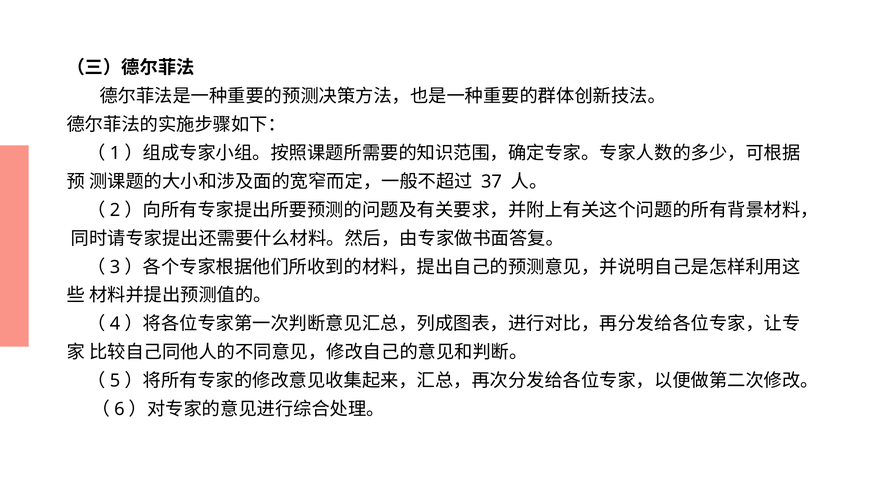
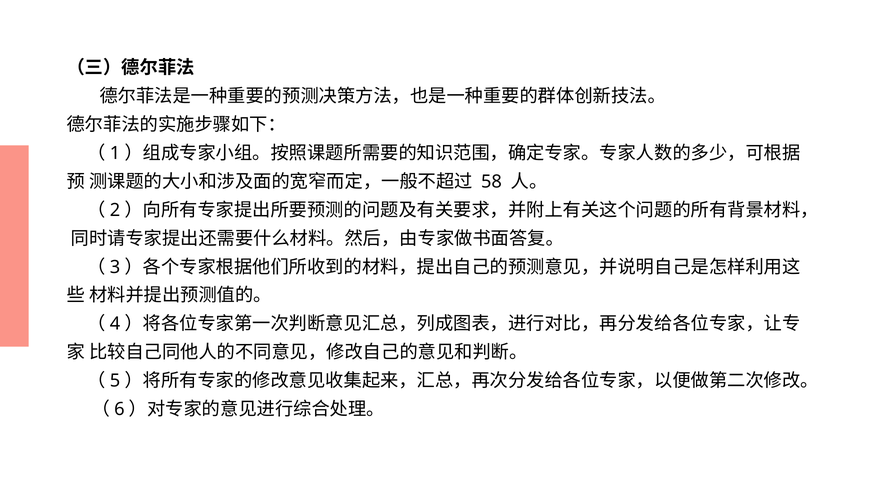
37: 37 -> 58
